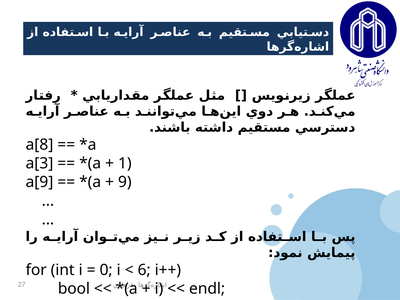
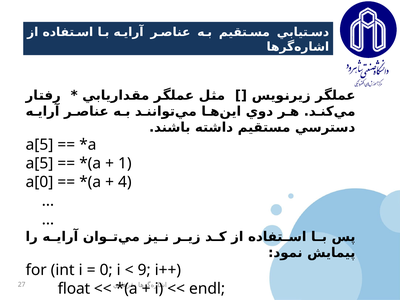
a[8 at (39, 145): a[8 -> a[5
a[3 at (39, 163): a[3 -> a[5
a[9: a[9 -> a[0
9: 9 -> 4
6: 6 -> 9
bool: bool -> float
